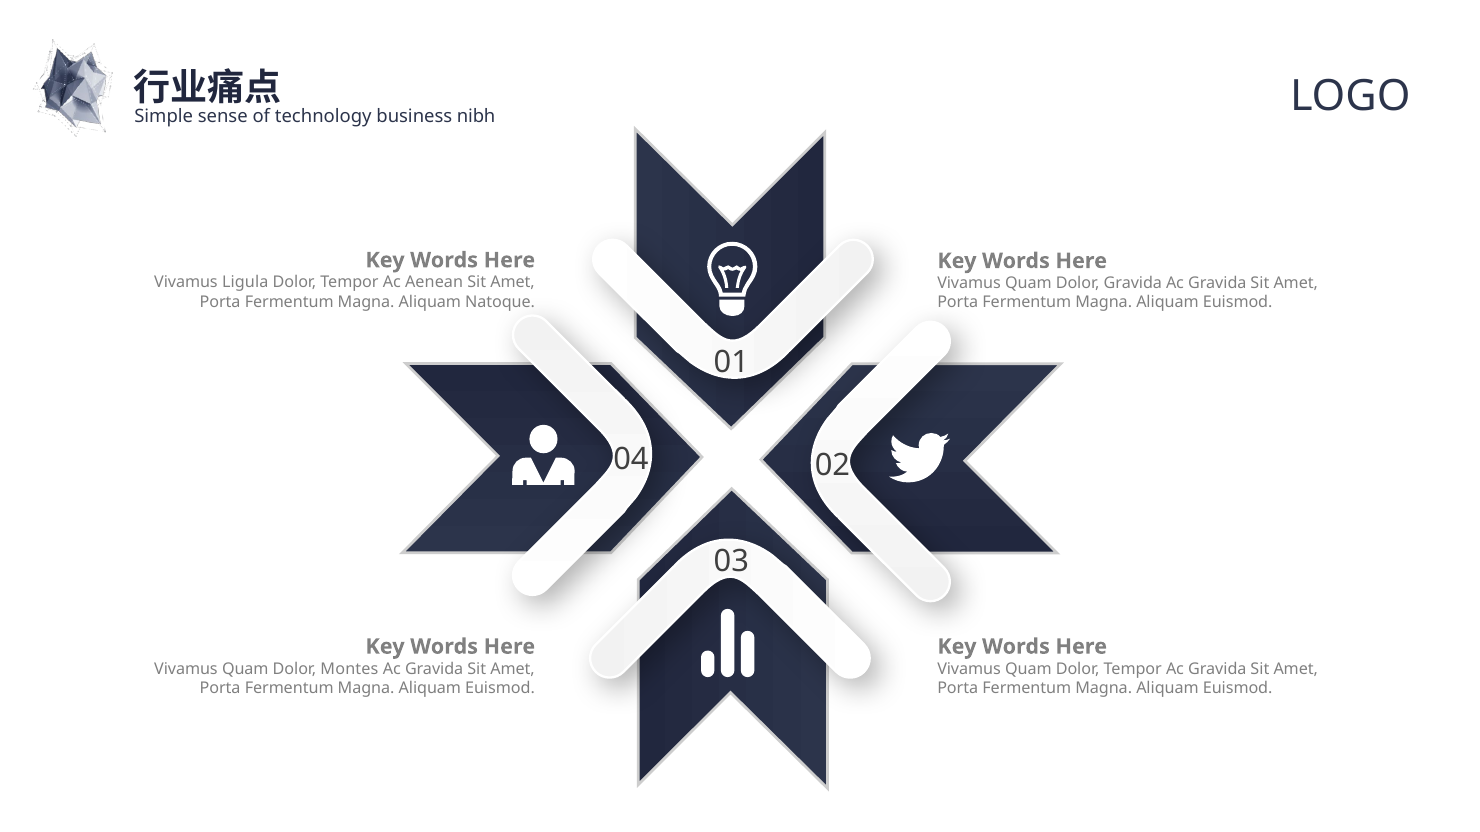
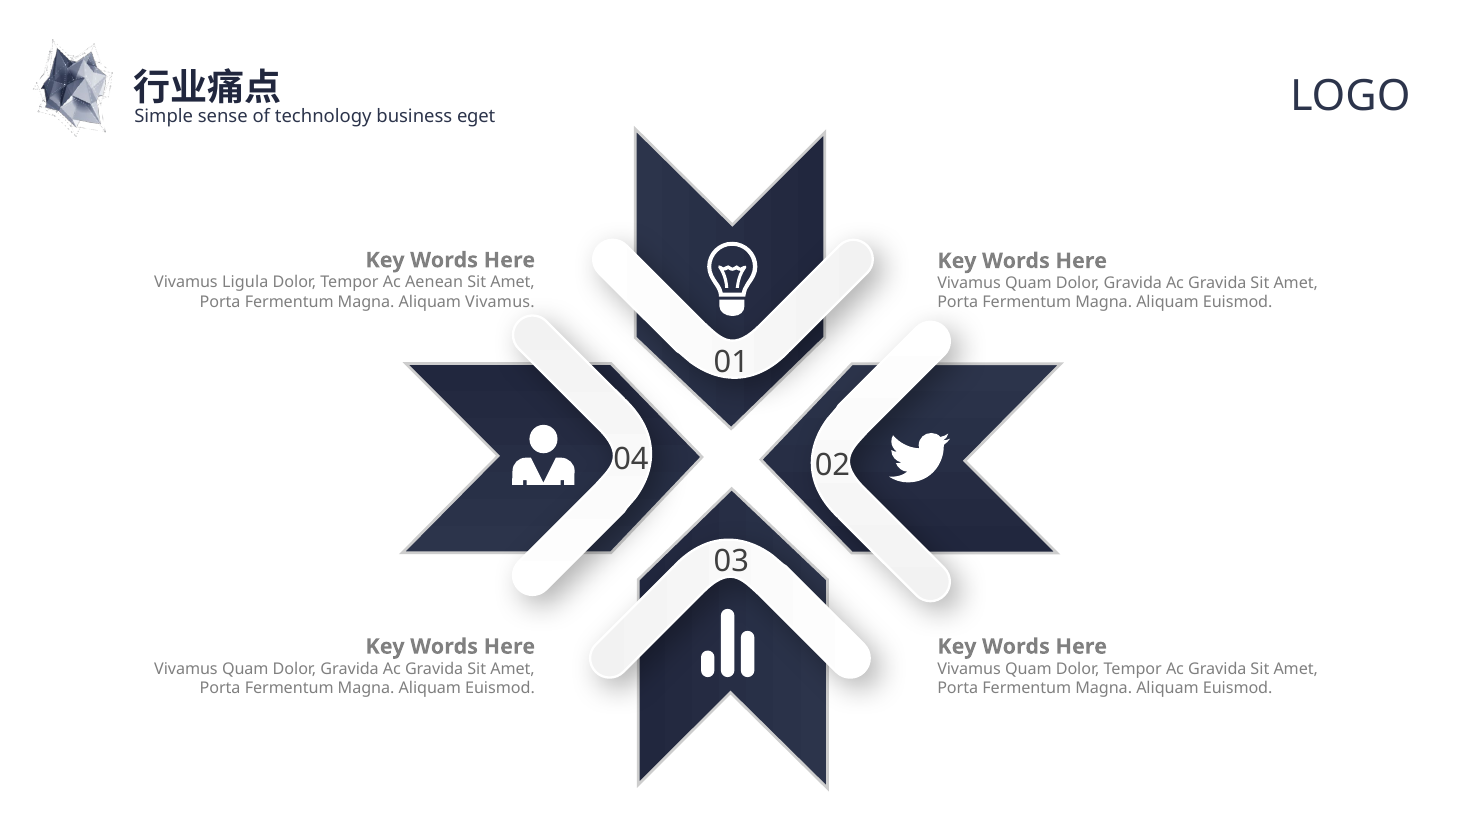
nibh: nibh -> eget
Aliquam Natoque: Natoque -> Vivamus
Montes at (349, 669): Montes -> Gravida
